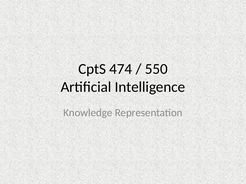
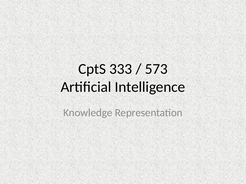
474: 474 -> 333
550: 550 -> 573
